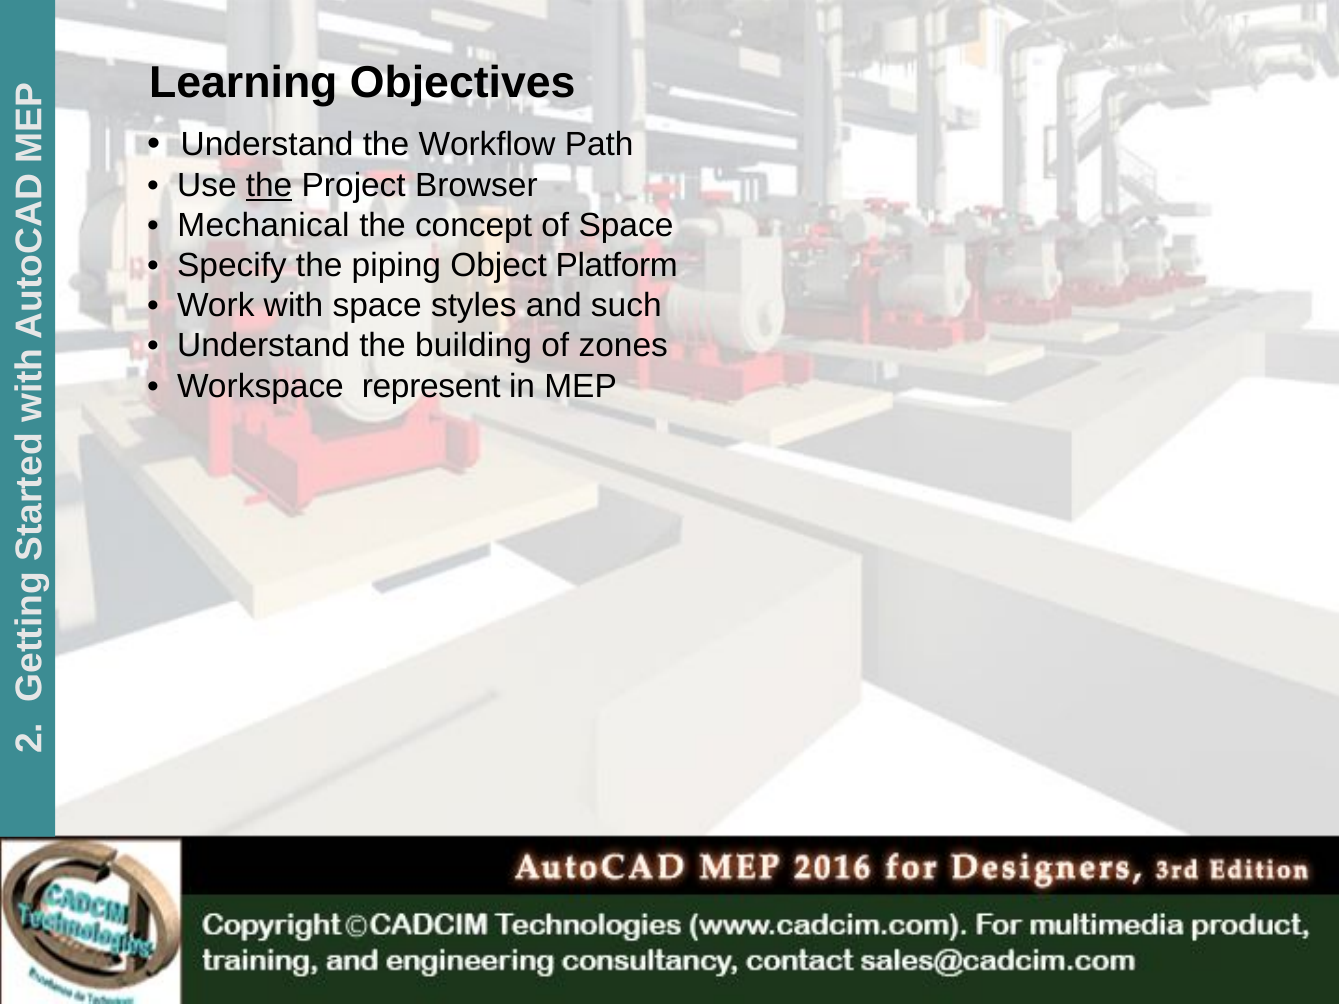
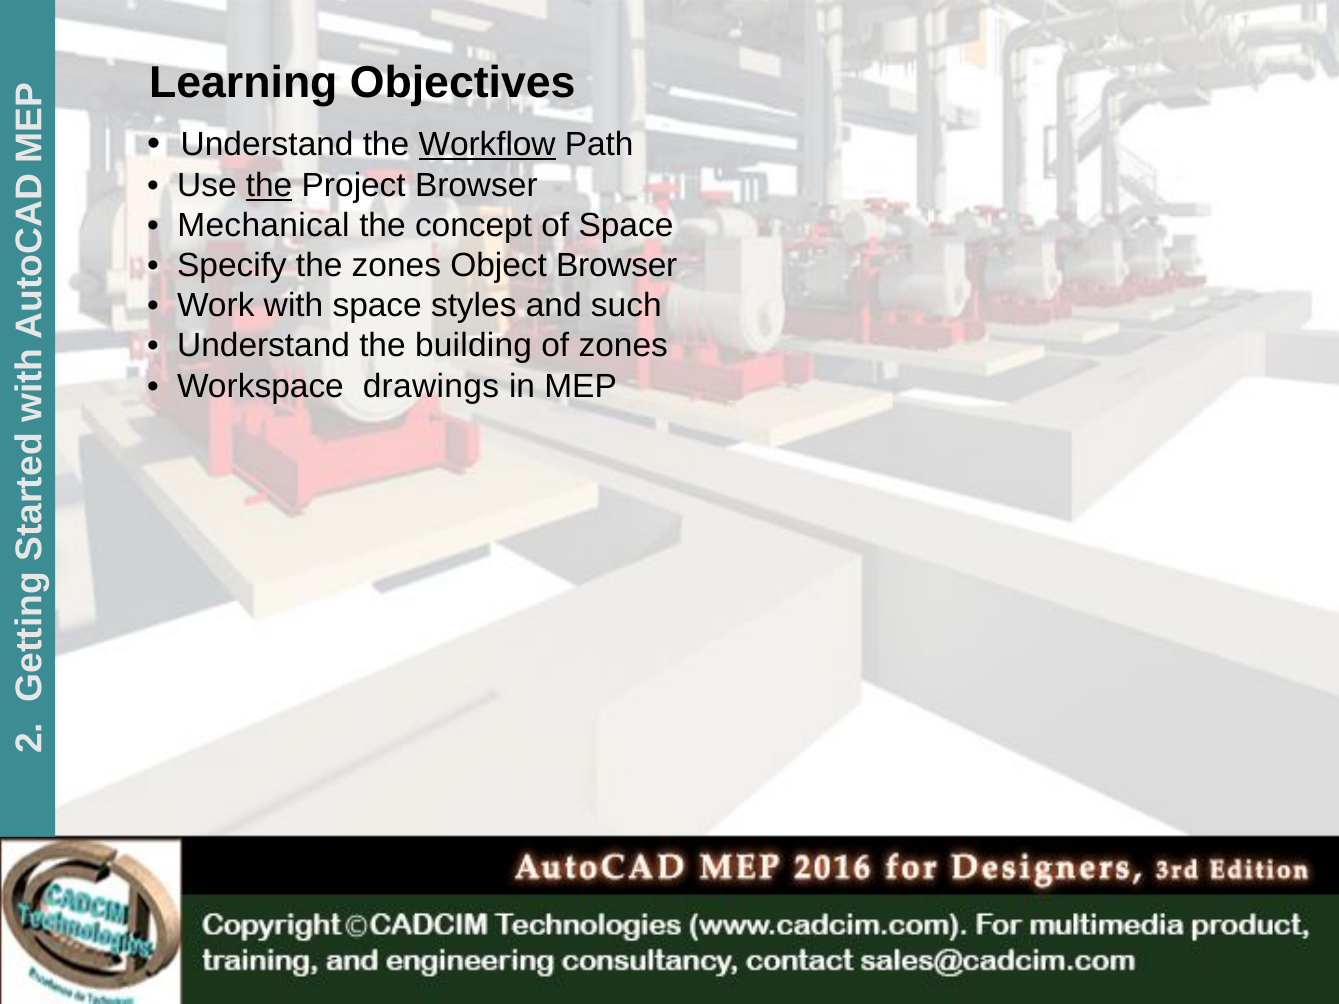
Workflow underline: none -> present
the piping: piping -> zones
Object Platform: Platform -> Browser
represent: represent -> drawings
